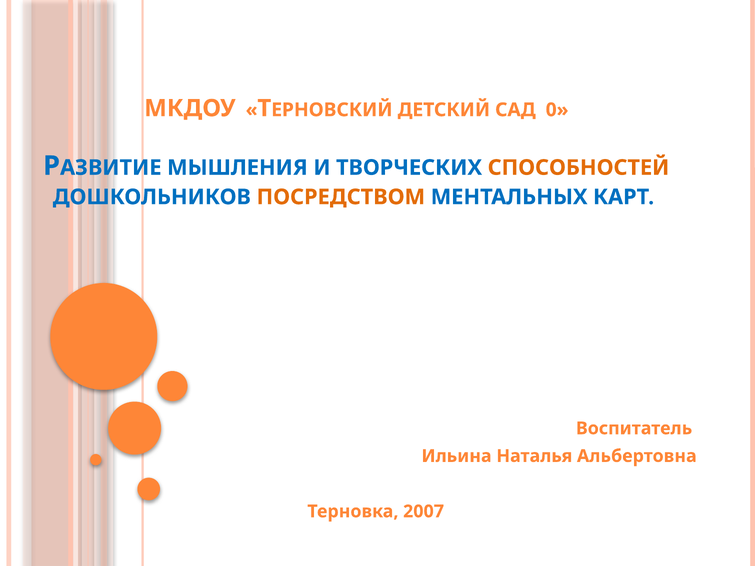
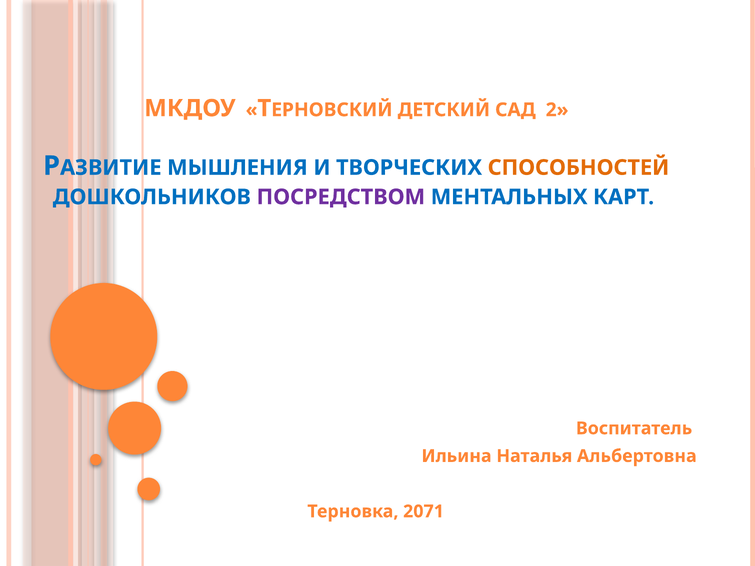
0: 0 -> 2
ПОСРЕДСТВОМ colour: orange -> purple
2007: 2007 -> 2071
